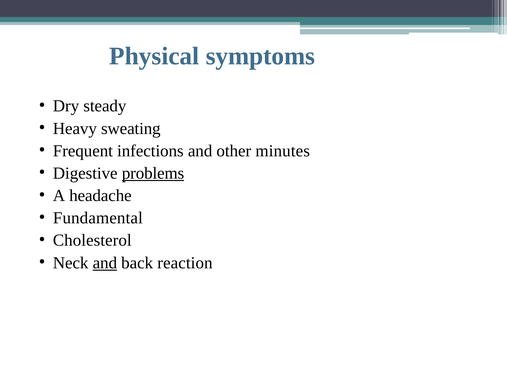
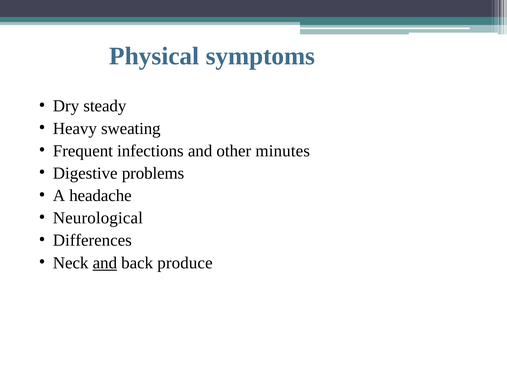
problems underline: present -> none
Fundamental: Fundamental -> Neurological
Cholesterol: Cholesterol -> Differences
reaction: reaction -> produce
